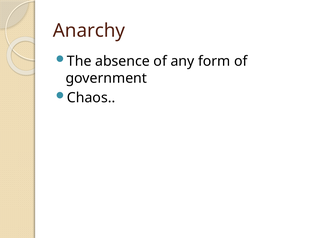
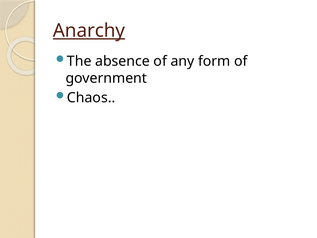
Anarchy underline: none -> present
